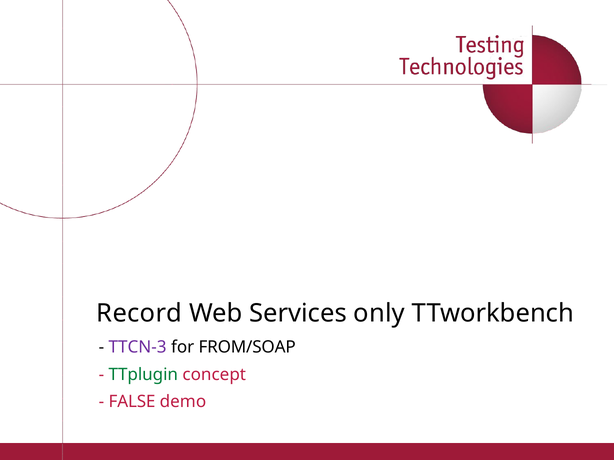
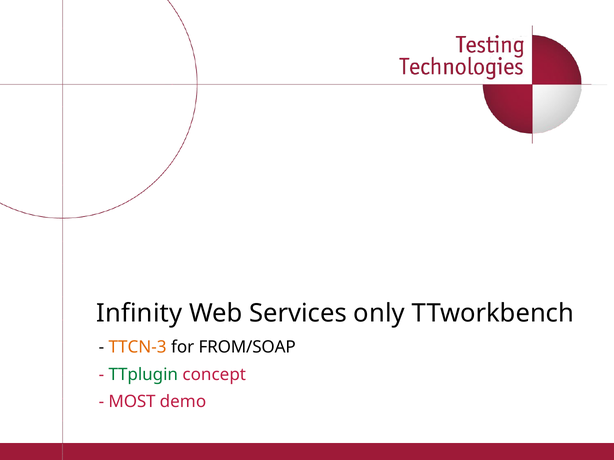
Record: Record -> Infinity
TTCN-3 colour: purple -> orange
FALSE: FALSE -> MOST
